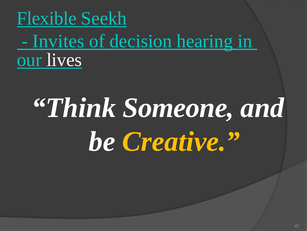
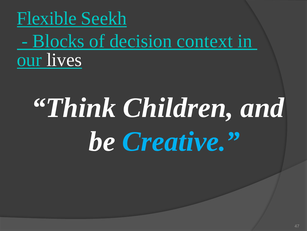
Invites: Invites -> Blocks
hearing: hearing -> context
Someone: Someone -> Children
Creative colour: yellow -> light blue
